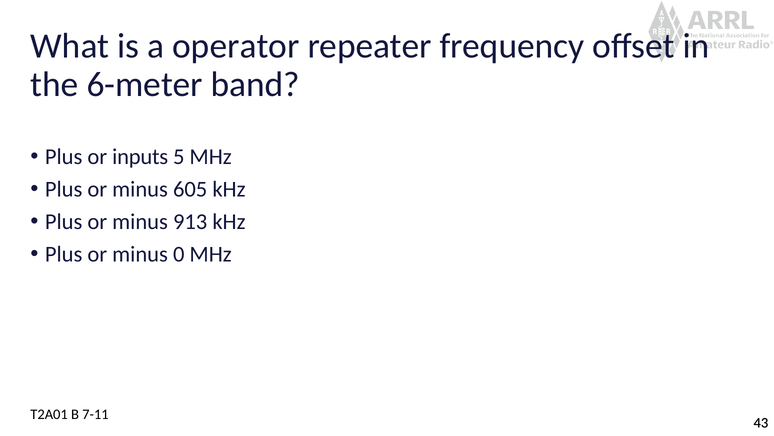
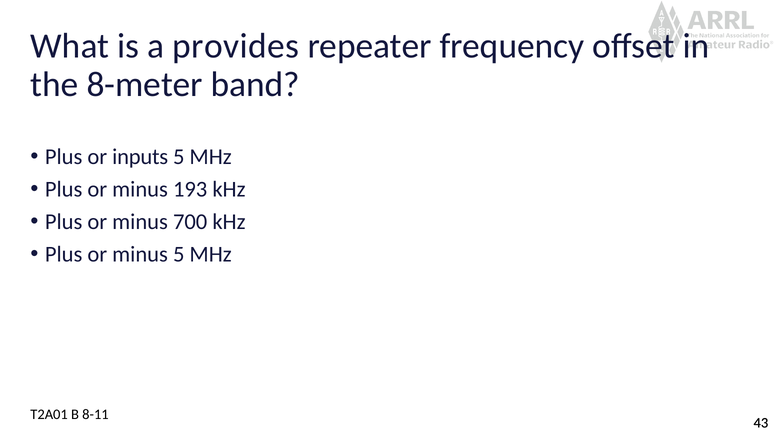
operator: operator -> provides
6-meter: 6-meter -> 8-meter
605: 605 -> 193
913: 913 -> 700
minus 0: 0 -> 5
7-11: 7-11 -> 8-11
